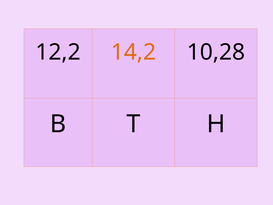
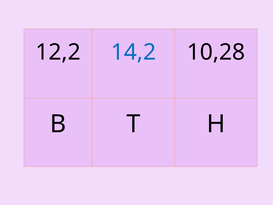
14,2 colour: orange -> blue
